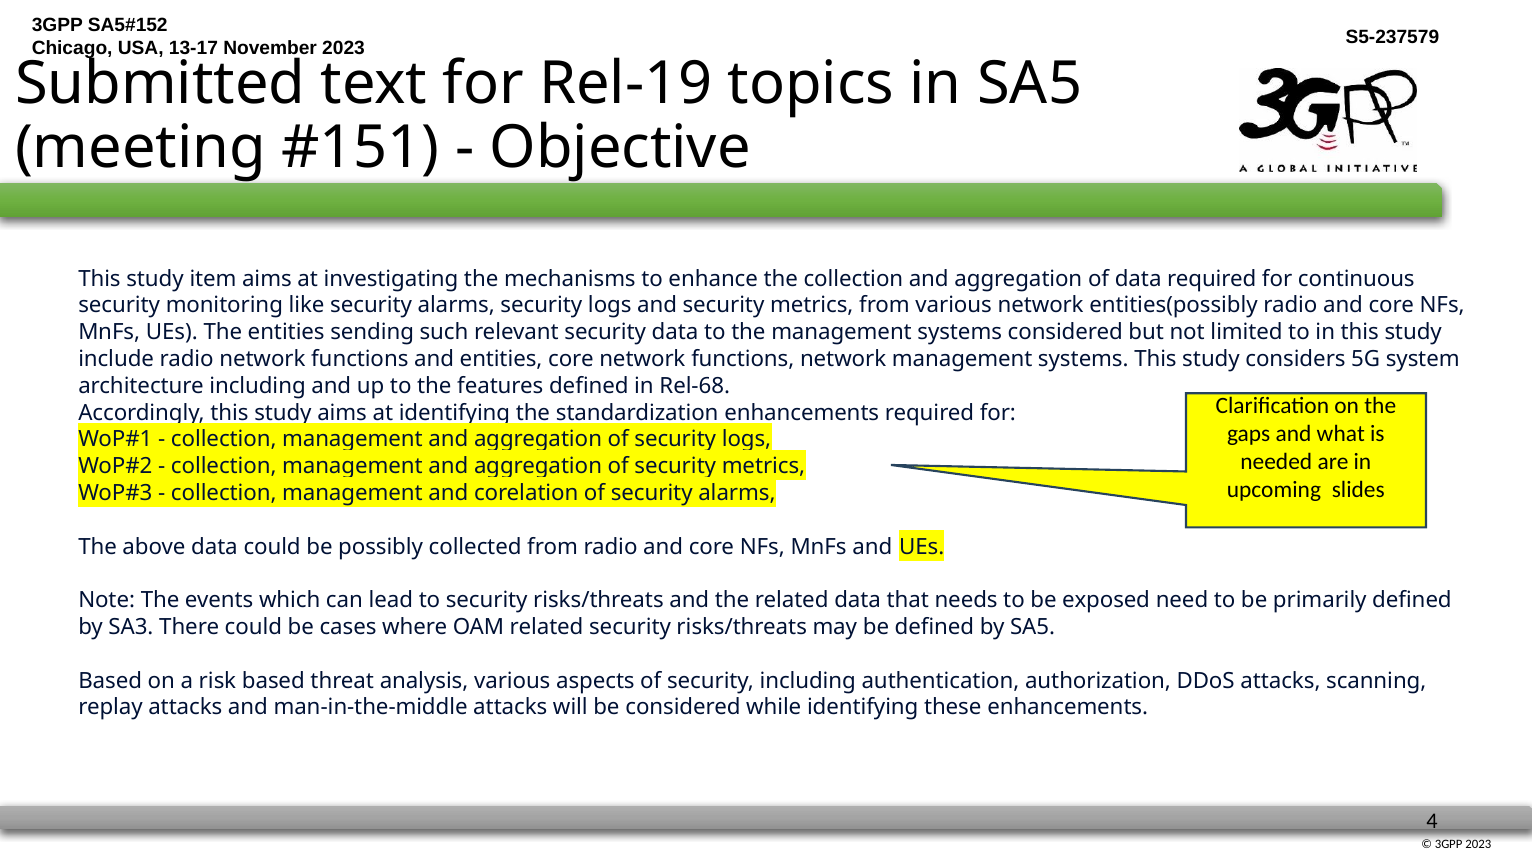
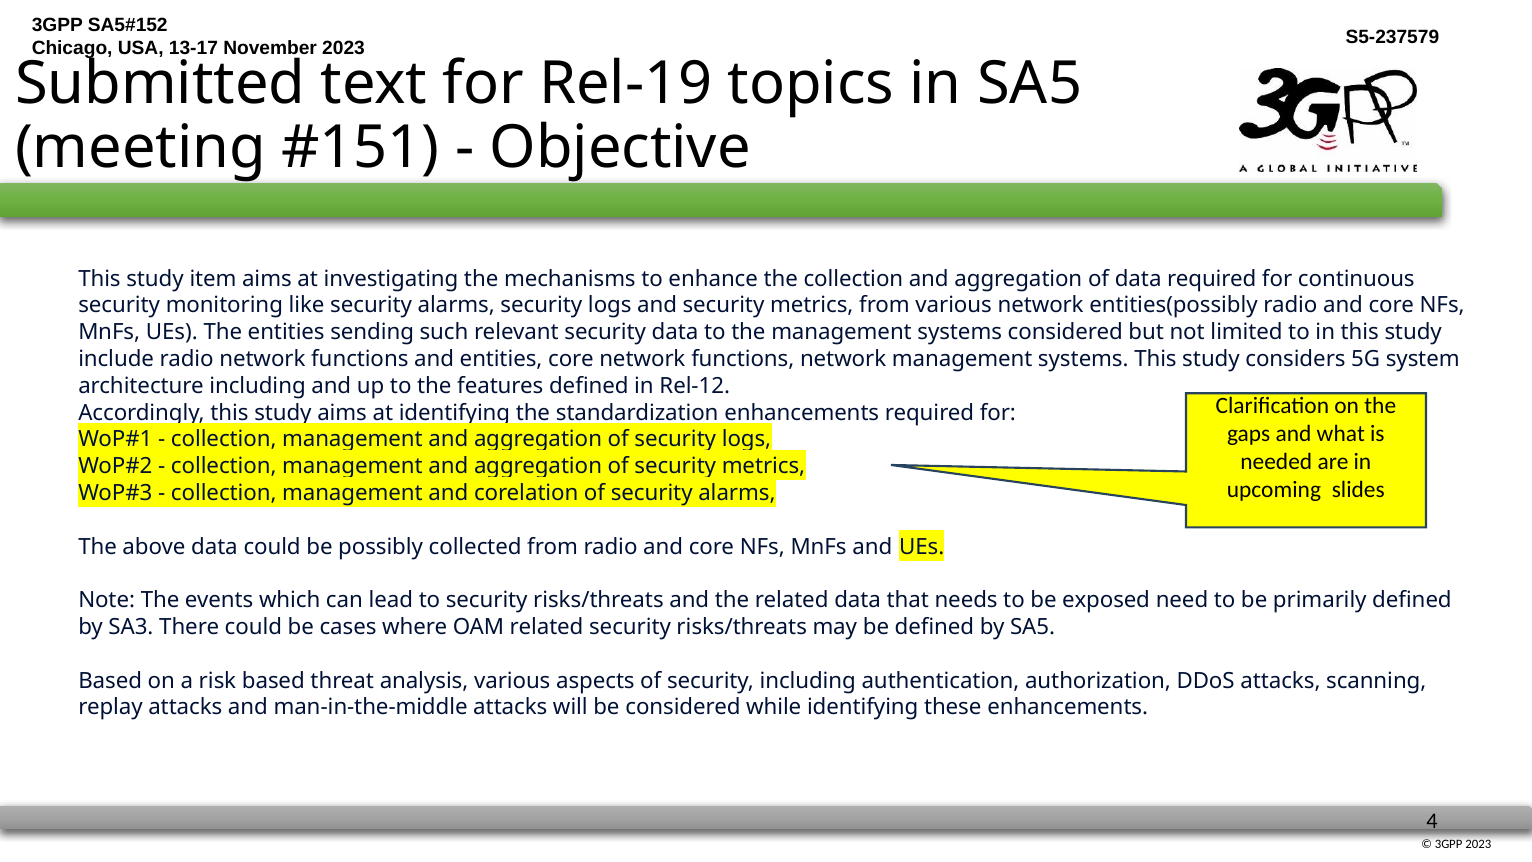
Rel-68: Rel-68 -> Rel-12
